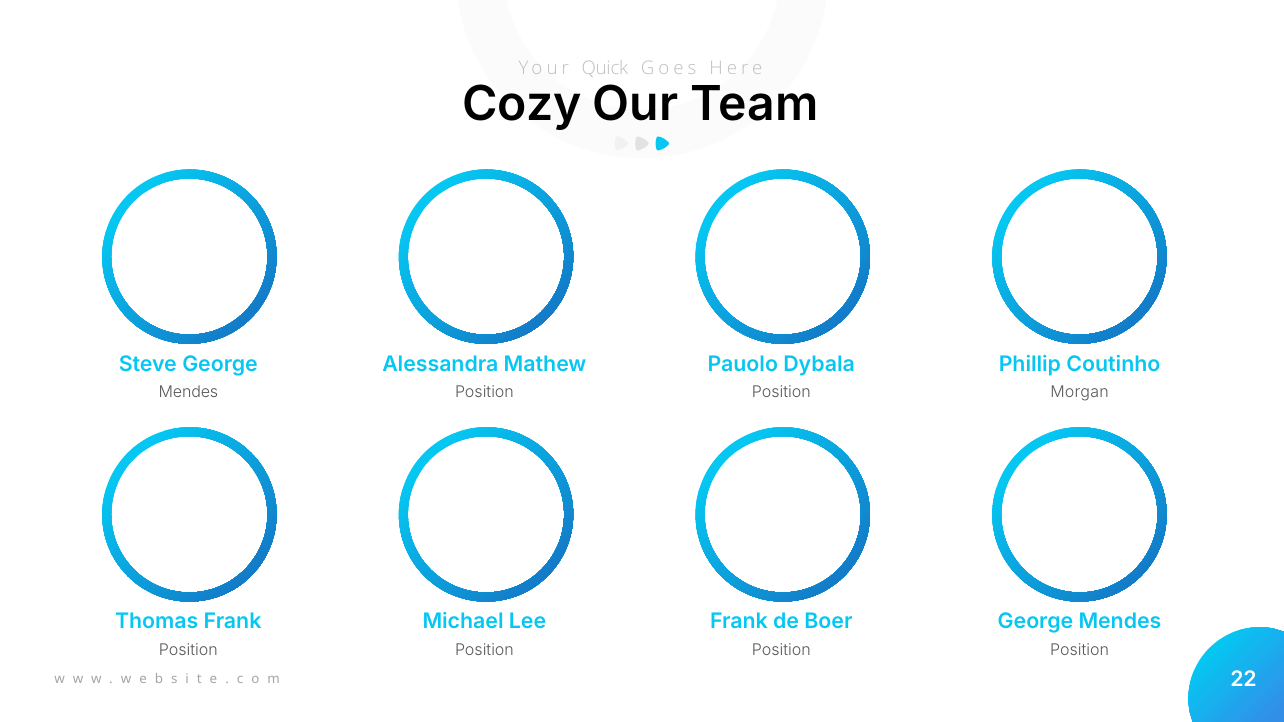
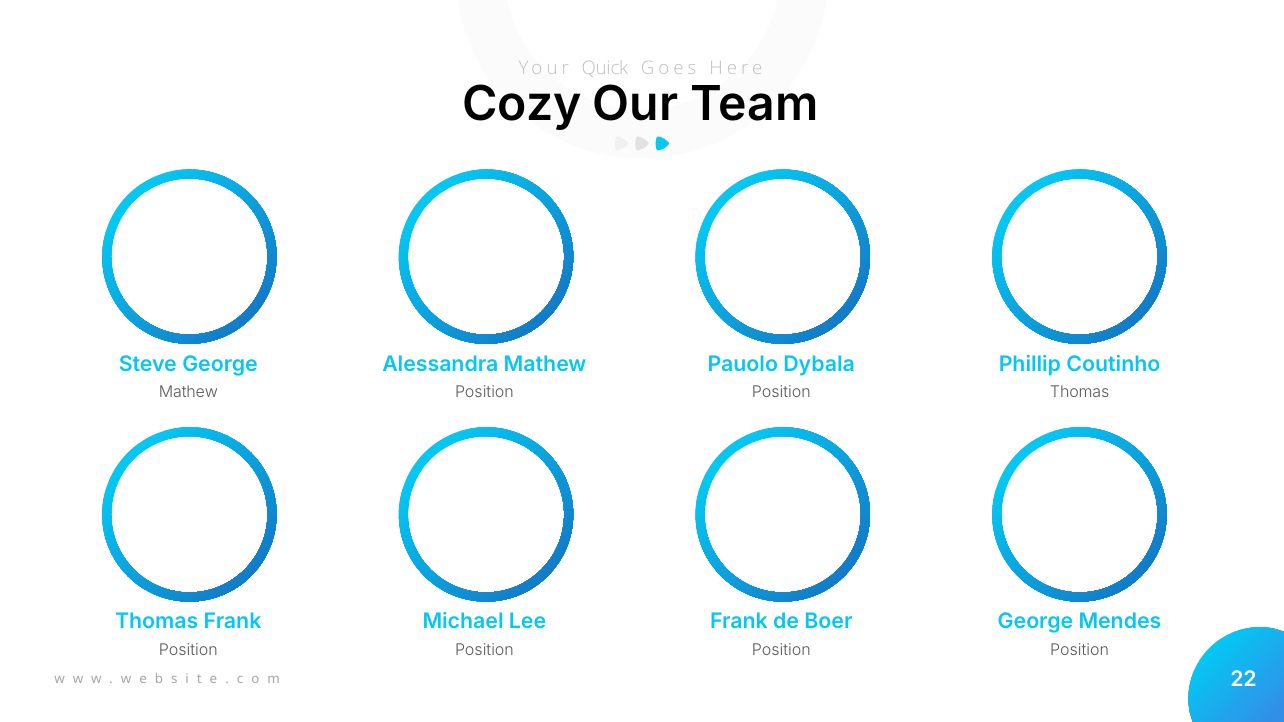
Mendes at (188, 392): Mendes -> Mathew
Morgan at (1080, 392): Morgan -> Thomas
